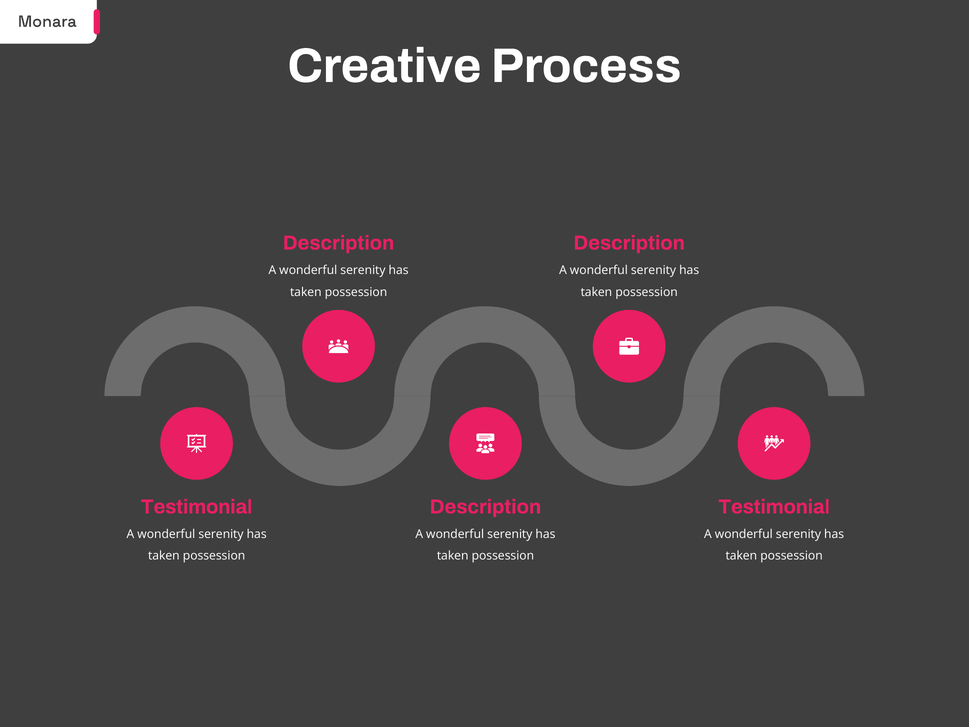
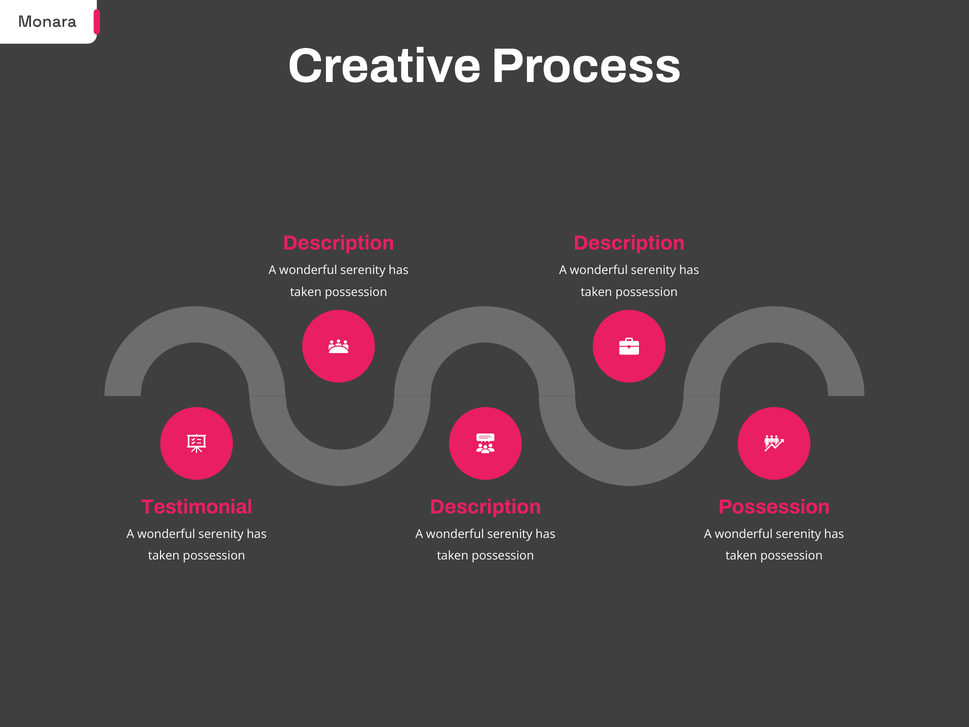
Testimonial at (774, 507): Testimonial -> Possession
